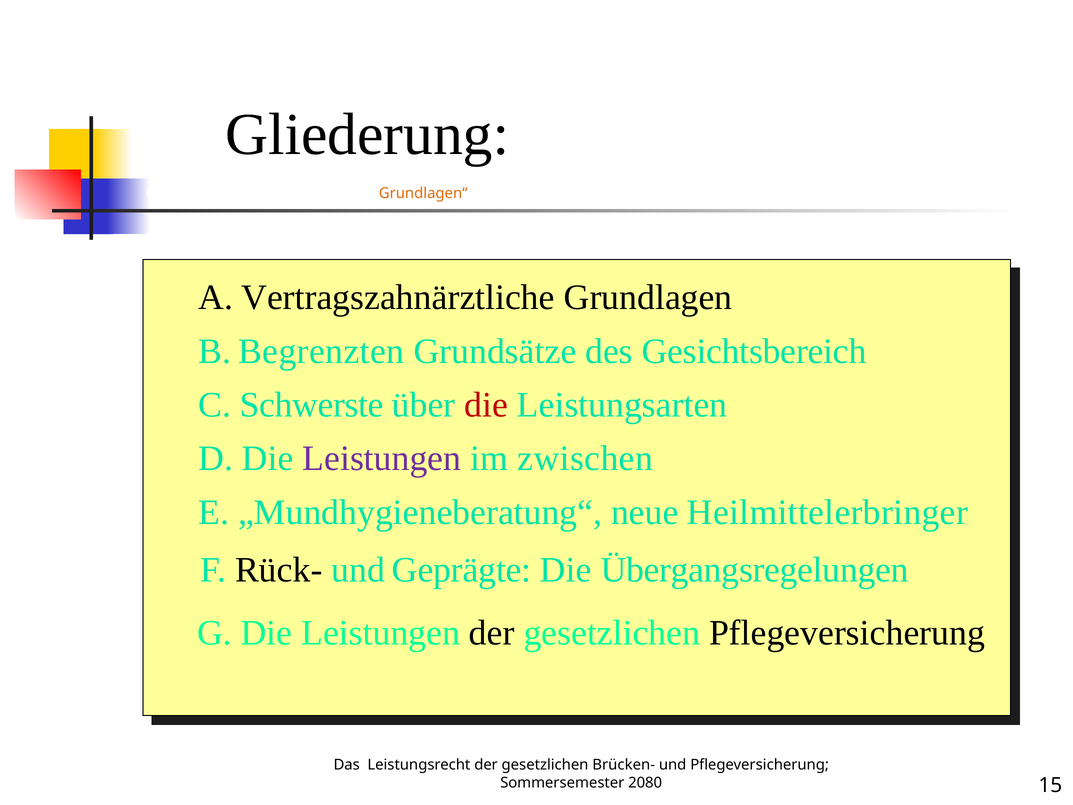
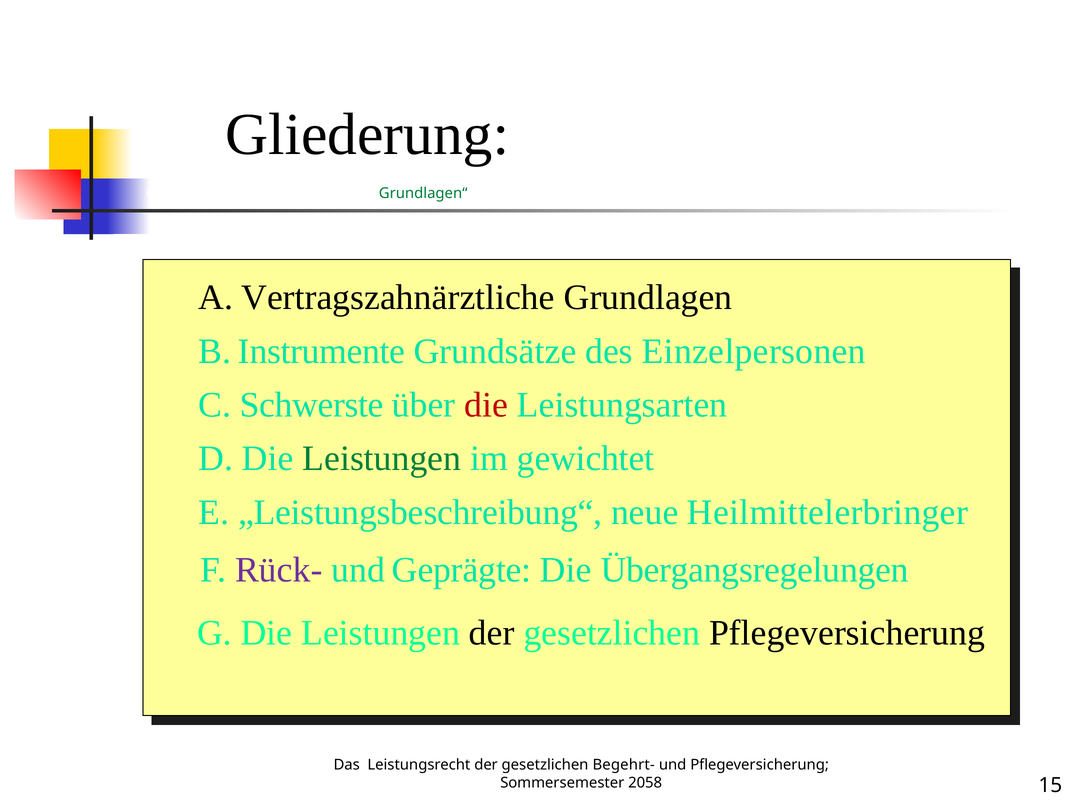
Grundlagen“ colour: orange -> green
Begrenzten: Begrenzten -> Instrumente
Gesichtsbereich: Gesichtsbereich -> Einzelpersonen
Leistungen at (382, 458) colour: purple -> green
zwischen: zwischen -> gewichtet
„Mundhygieneberatung“: „Mundhygieneberatung“ -> „Leistungsbeschreibung“
Rück- colour: black -> purple
Brücken-: Brücken- -> Begehrt-
2080: 2080 -> 2058
